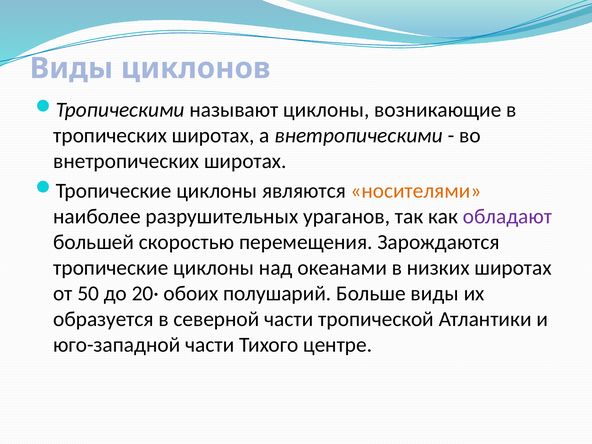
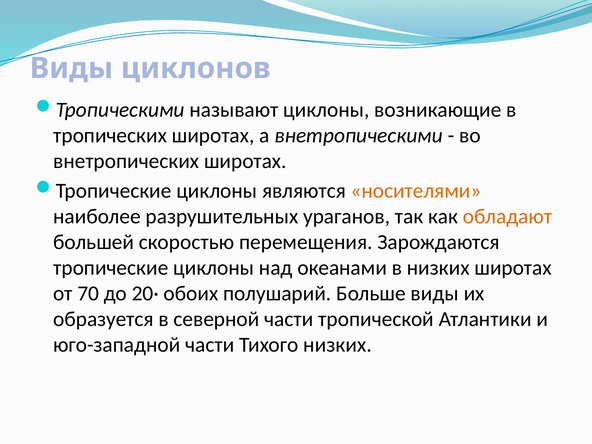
обладают colour: purple -> orange
50: 50 -> 70
Тихого центре: центре -> низких
